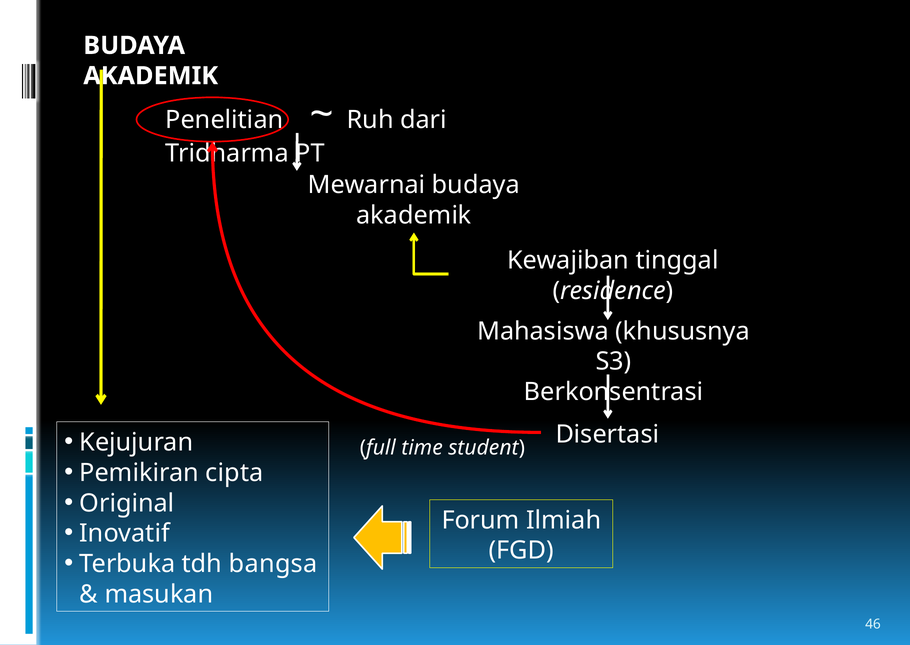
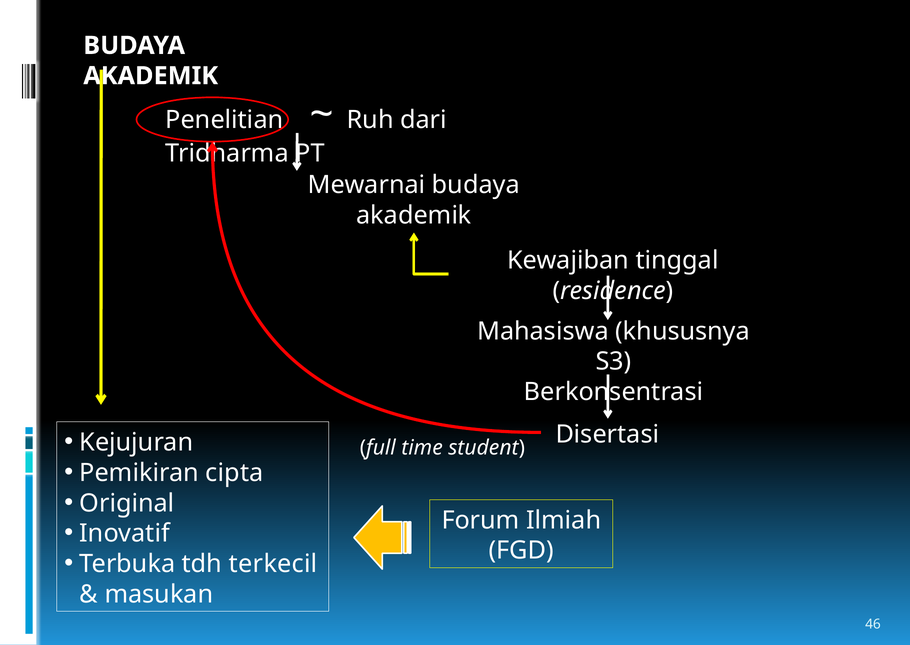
bangsa: bangsa -> terkecil
